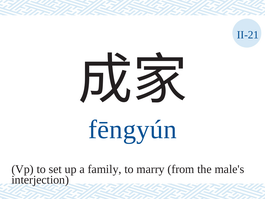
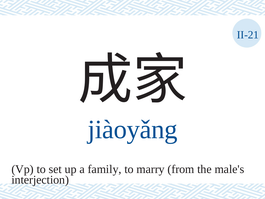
fēngyún: fēngyún -> jiàoyǎng
